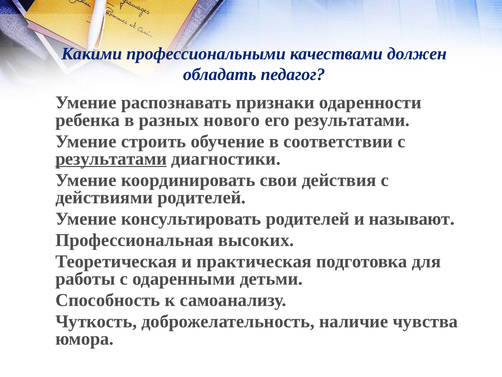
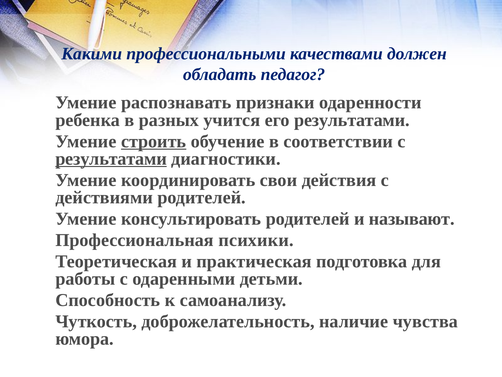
нового: нового -> учится
строить underline: none -> present
высоких: высоких -> психики
